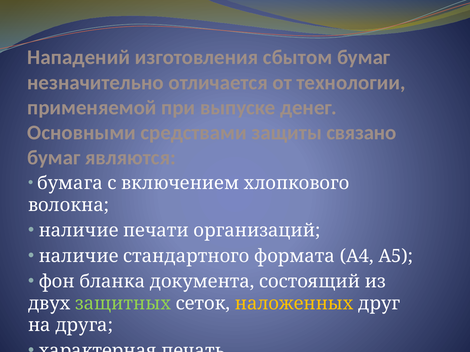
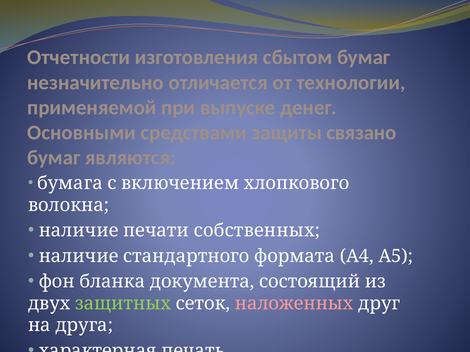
Нападений: Нападений -> Отчетности
организаций: организаций -> собственных
наложенных colour: yellow -> pink
